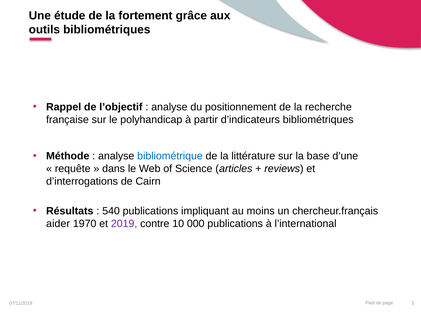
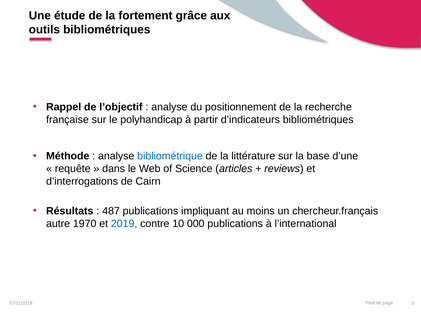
540: 540 -> 487
aider: aider -> autre
2019 colour: purple -> blue
